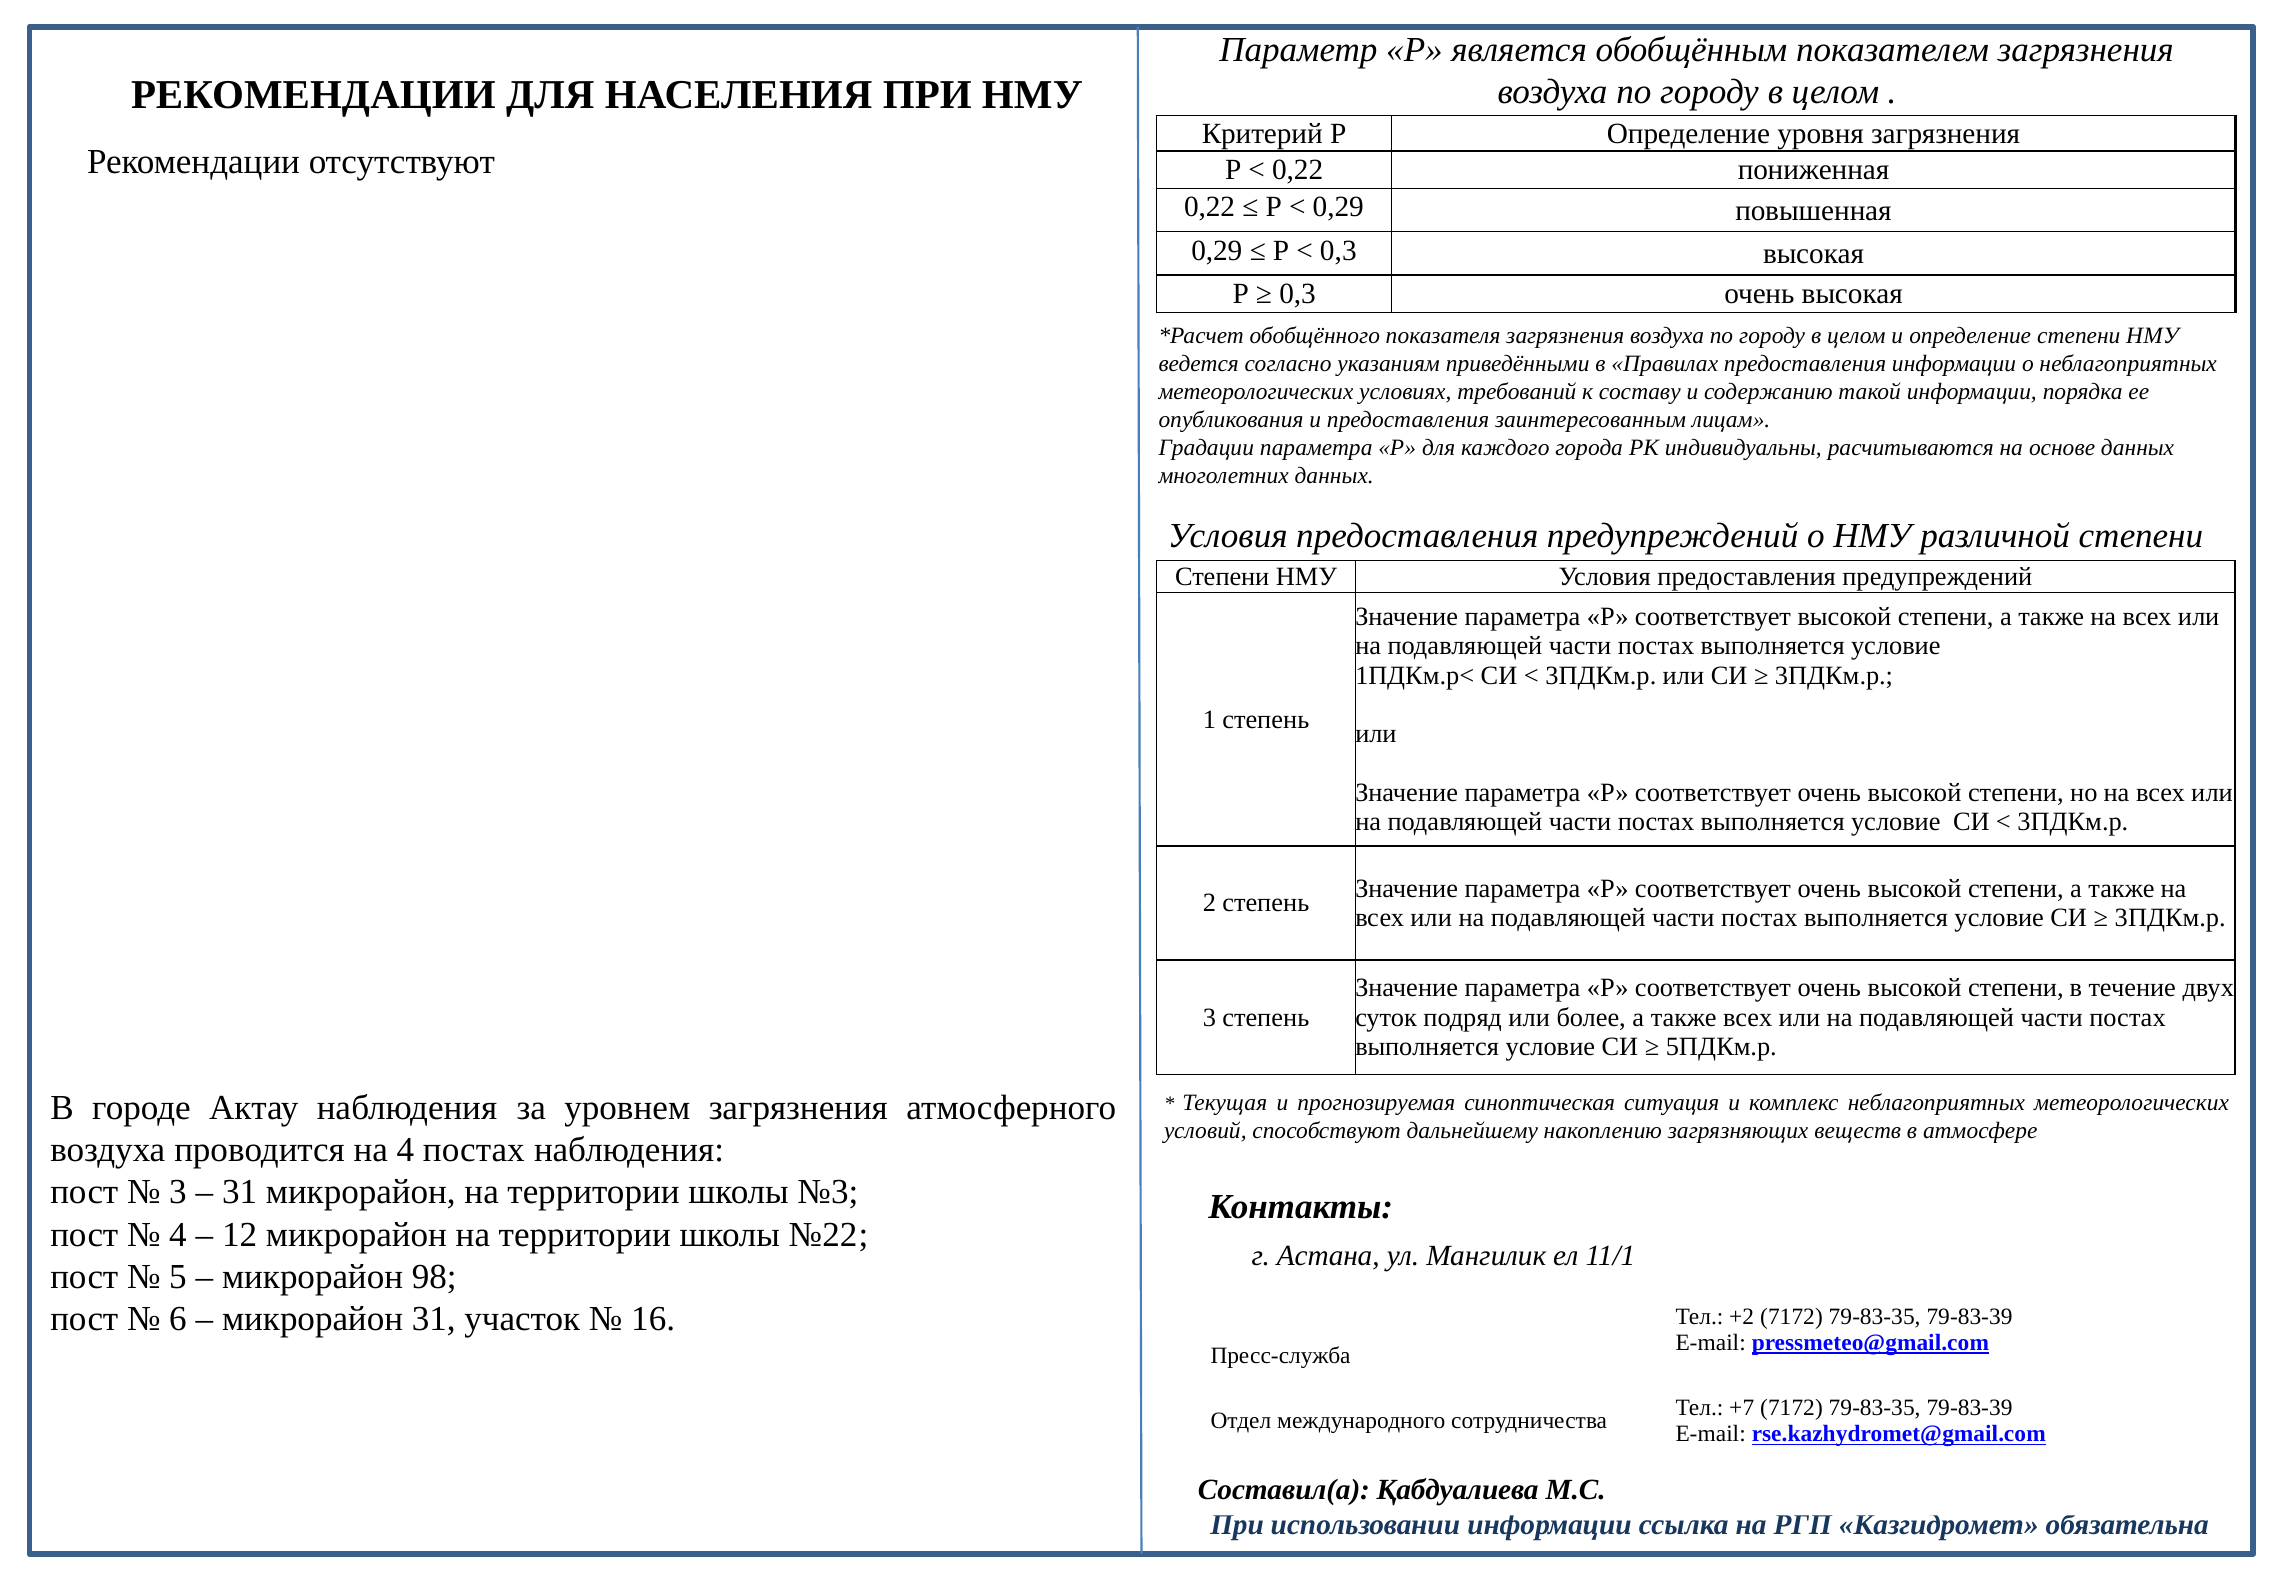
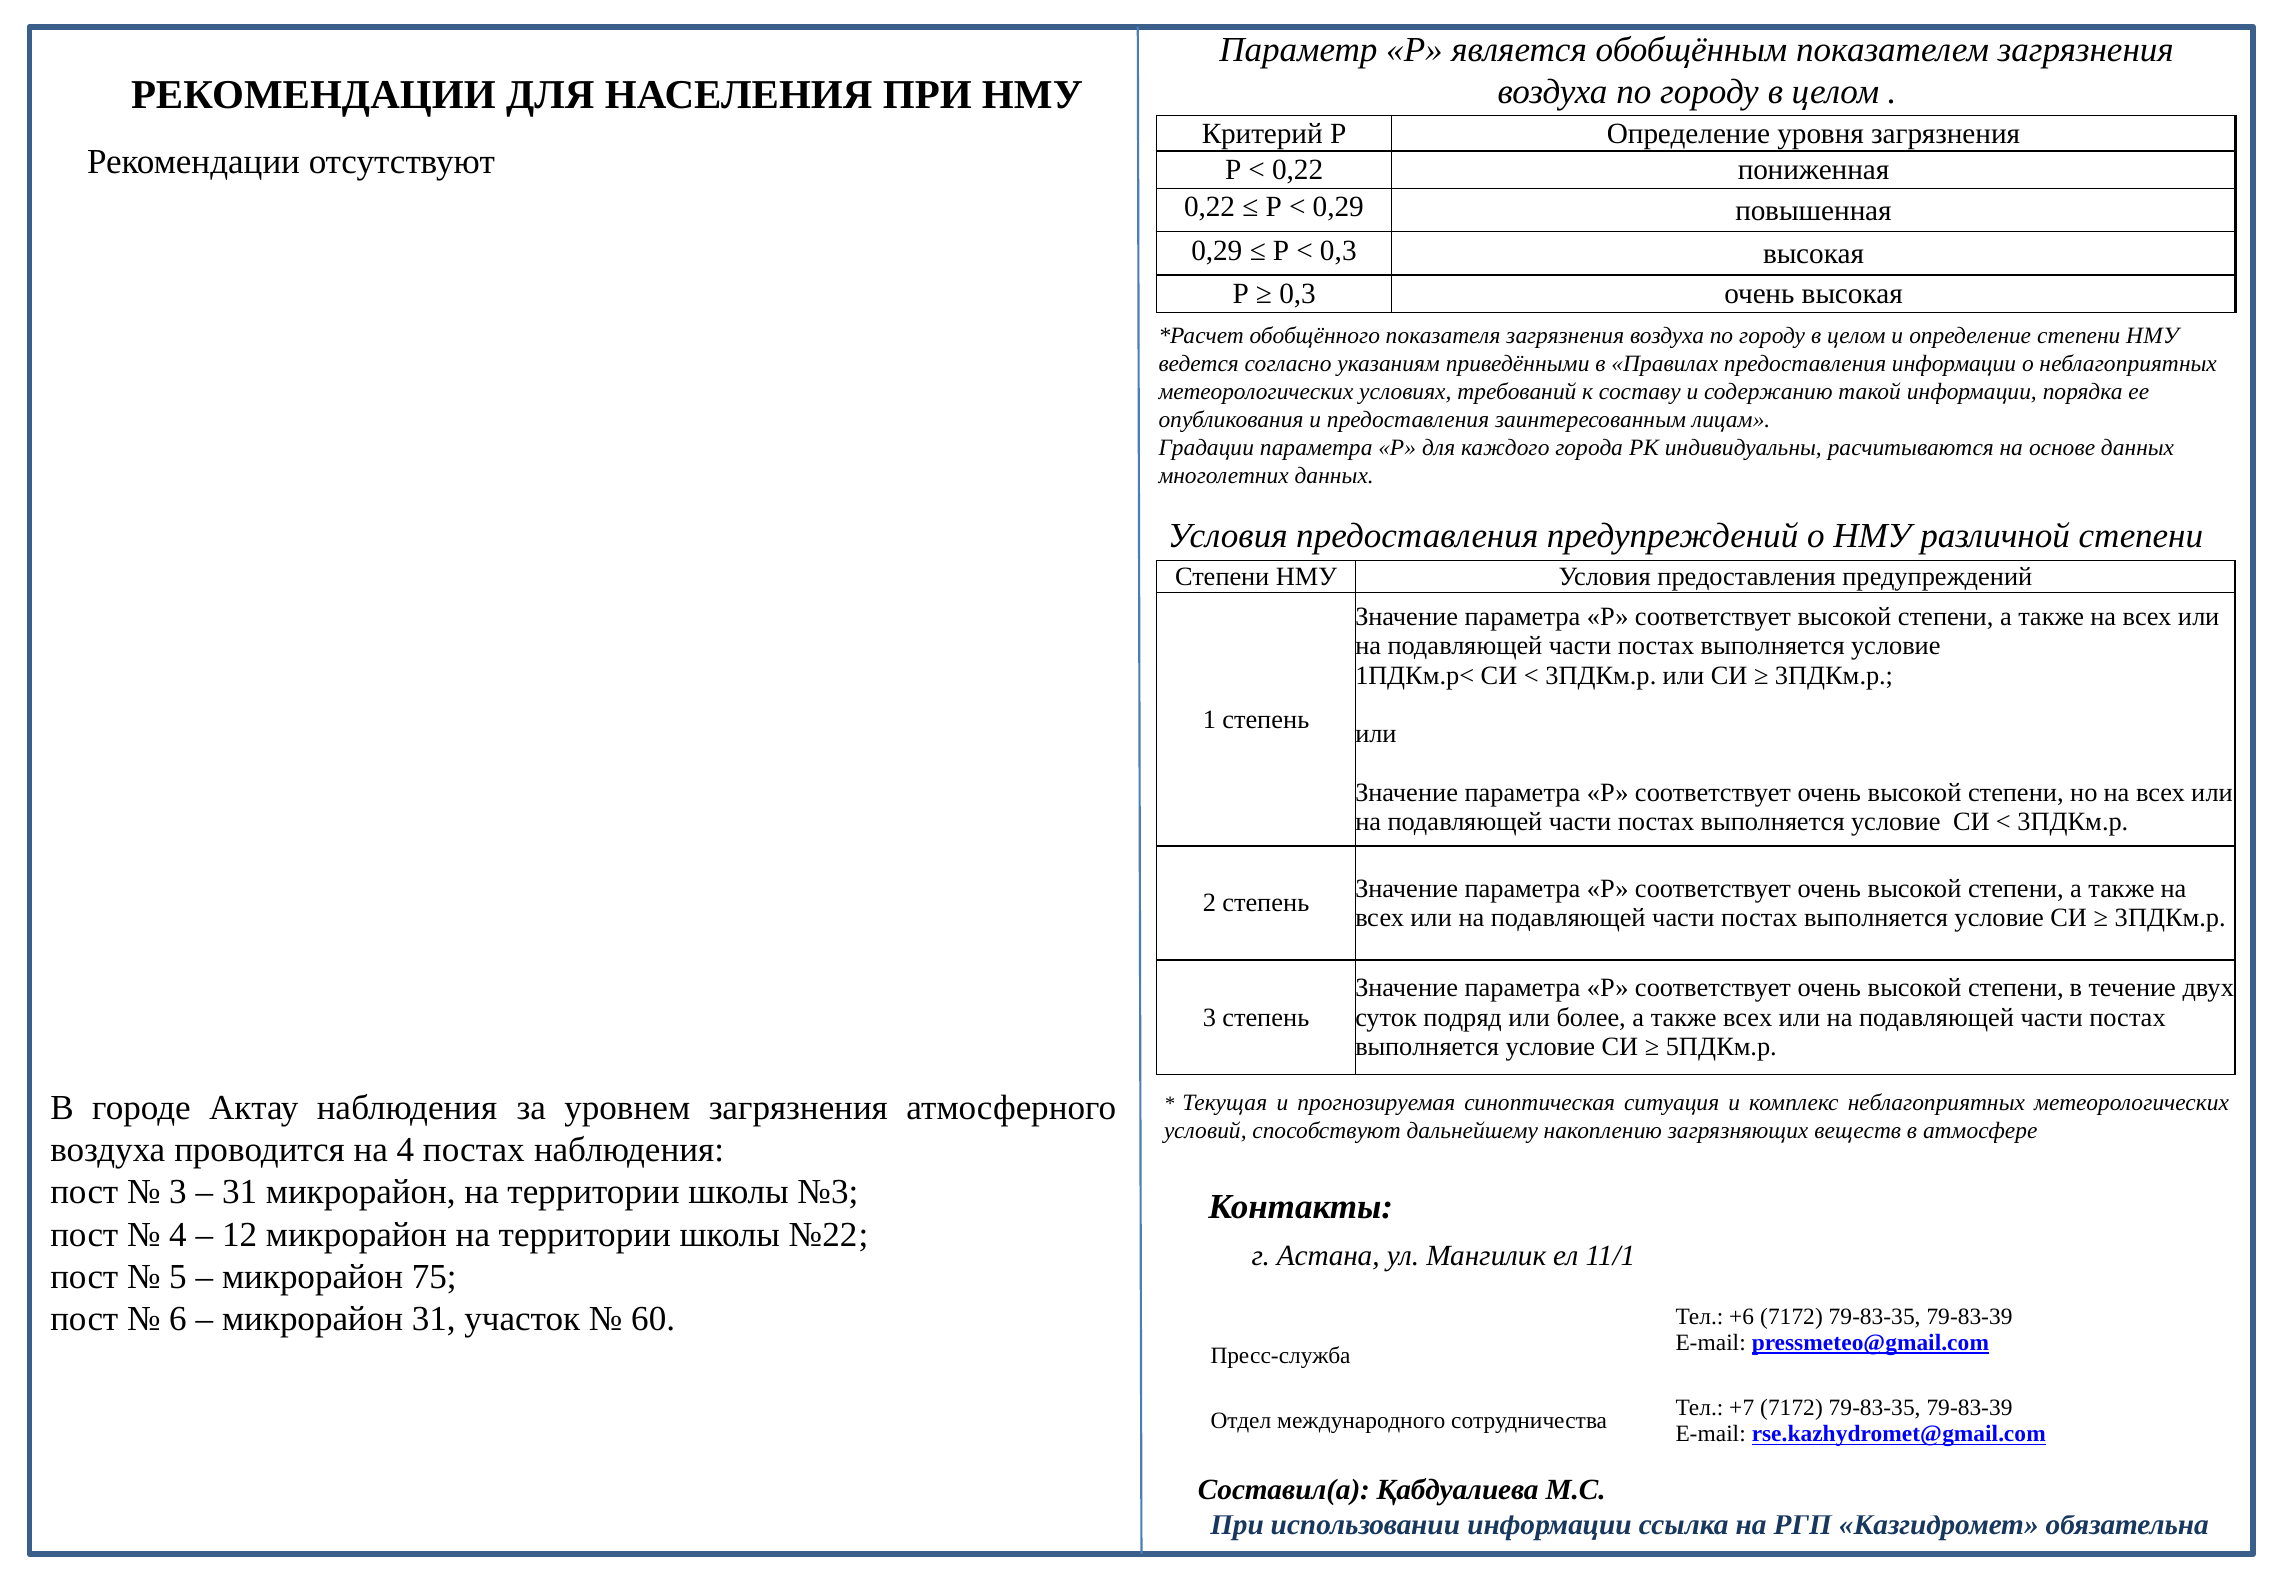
98: 98 -> 75
16: 16 -> 60
+2: +2 -> +6
